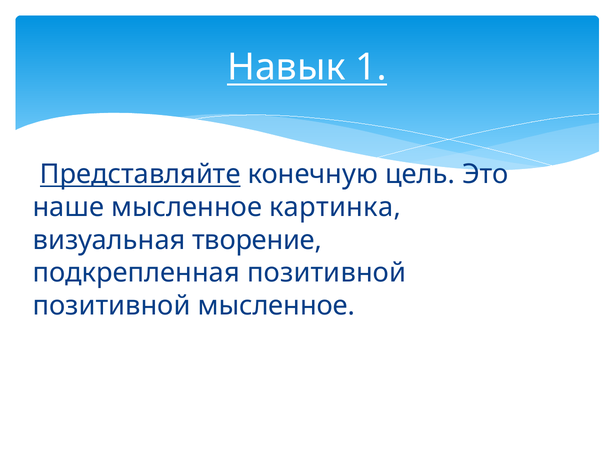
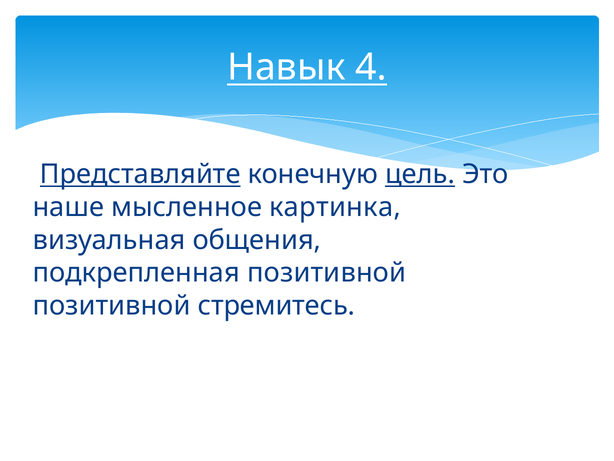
1: 1 -> 4
цель underline: none -> present
творение: творение -> общения
позитивной мысленное: мысленное -> стремитесь
